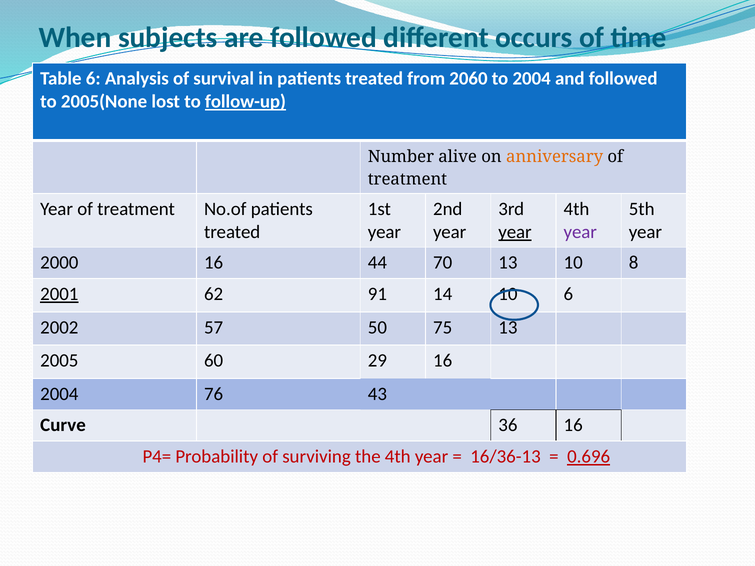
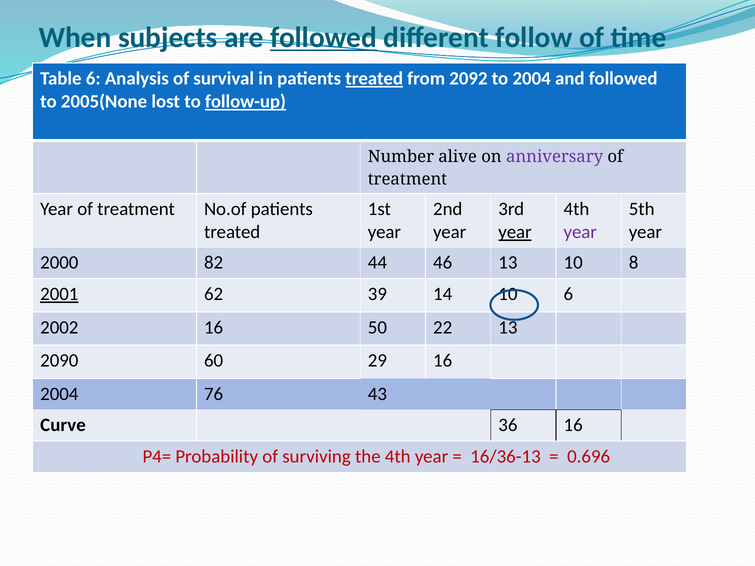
followed at (323, 38) underline: none -> present
occurs: occurs -> follow
treated at (374, 79) underline: none -> present
2060: 2060 -> 2092
anniversary colour: orange -> purple
2000 16: 16 -> 82
70: 70 -> 46
91: 91 -> 39
2002 57: 57 -> 16
75: 75 -> 22
2005: 2005 -> 2090
0.696 underline: present -> none
